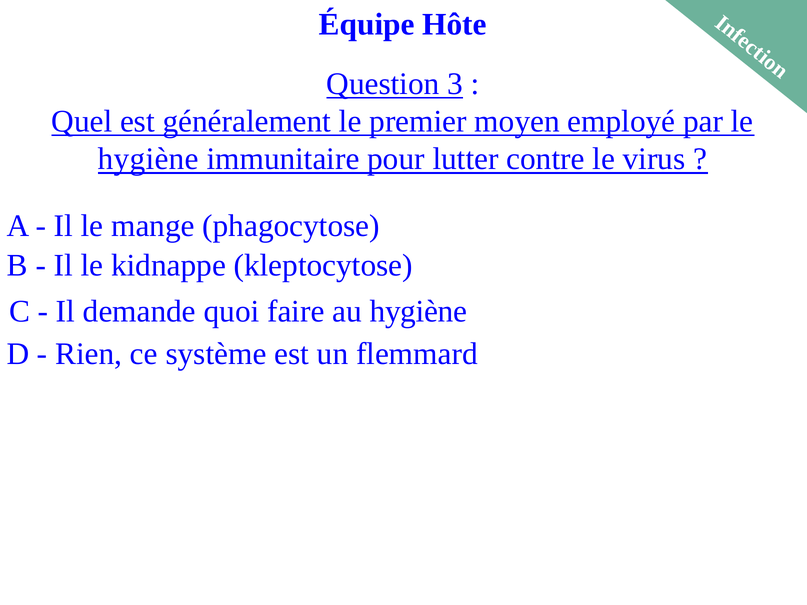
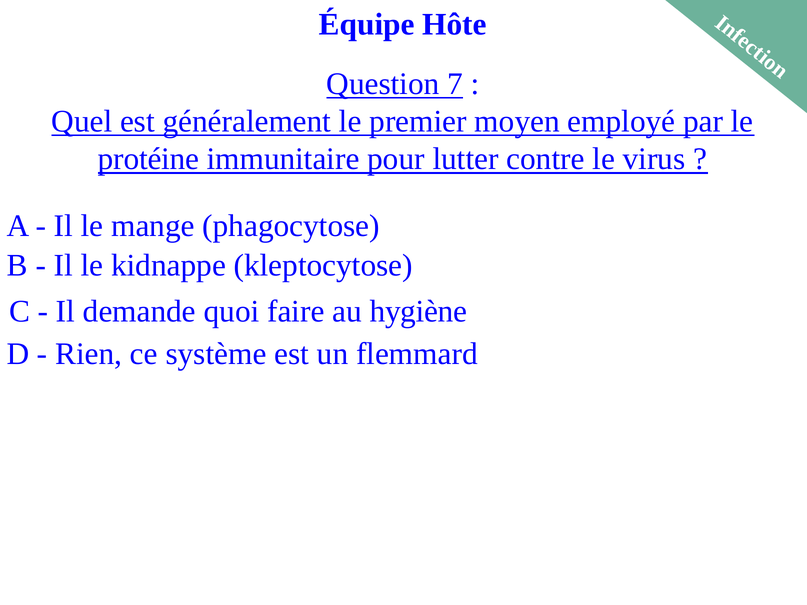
3: 3 -> 7
hygiène at (148, 159): hygiène -> protéine
